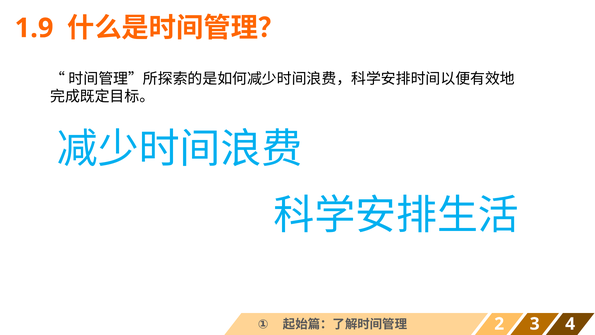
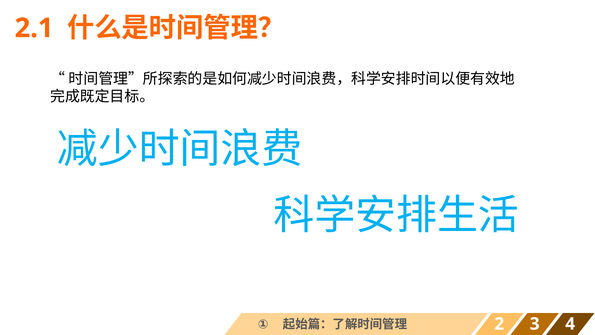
1.9: 1.9 -> 2.1
